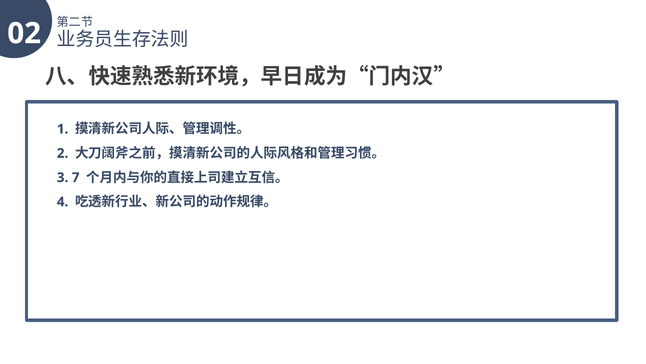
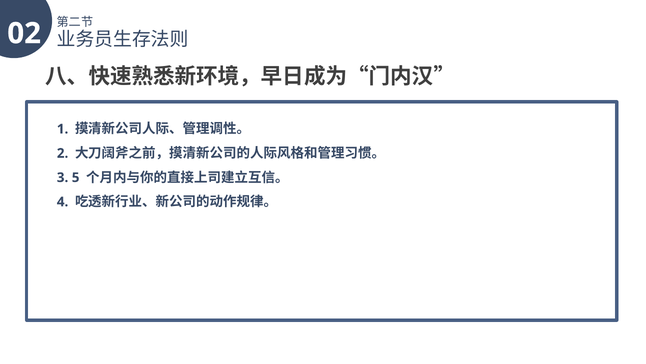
7: 7 -> 5
